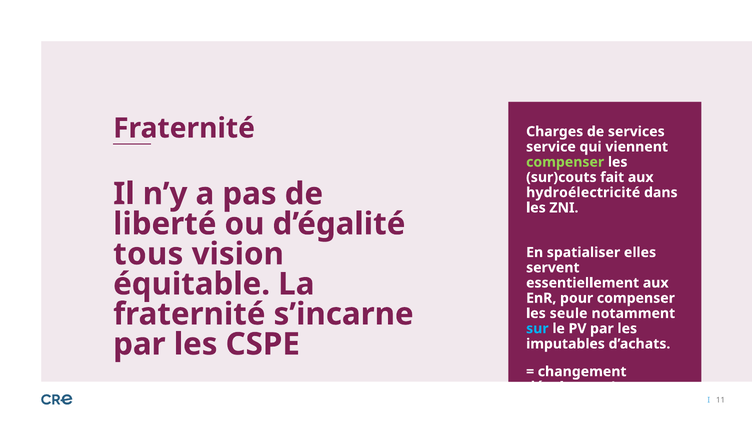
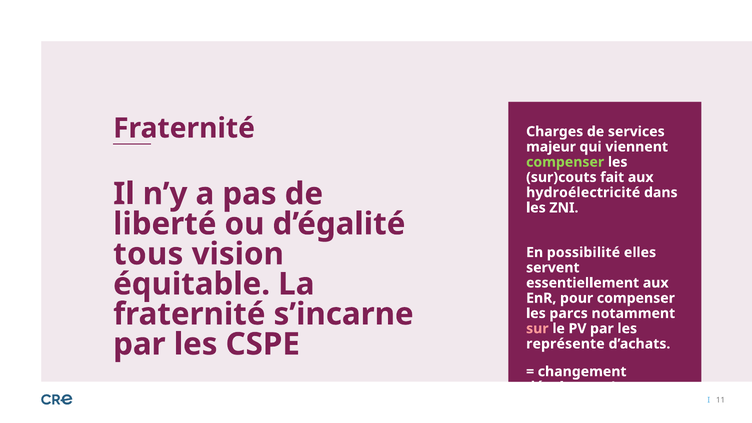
service: service -> majeur
spatialiser: spatialiser -> possibilité
seule: seule -> parcs
sur colour: light blue -> pink
imputables: imputables -> représente
